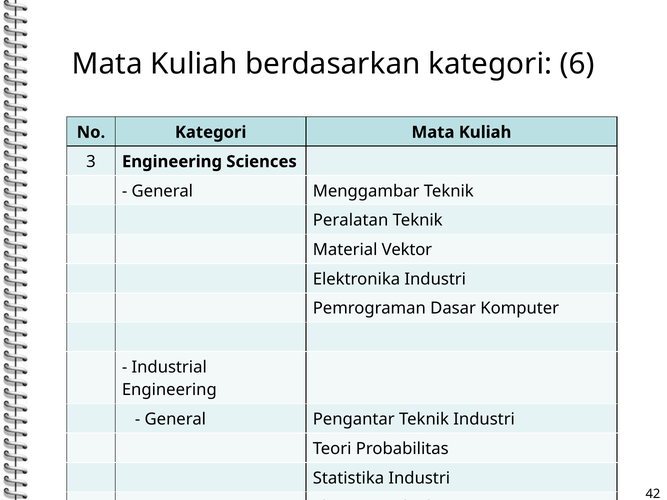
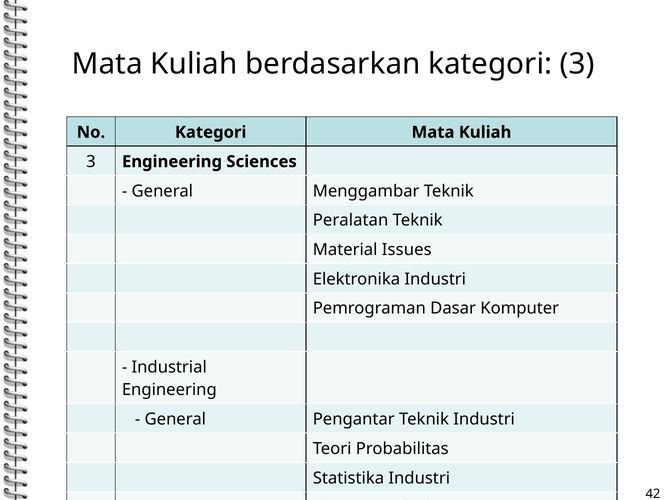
kategori 6: 6 -> 3
Vektor: Vektor -> Issues
